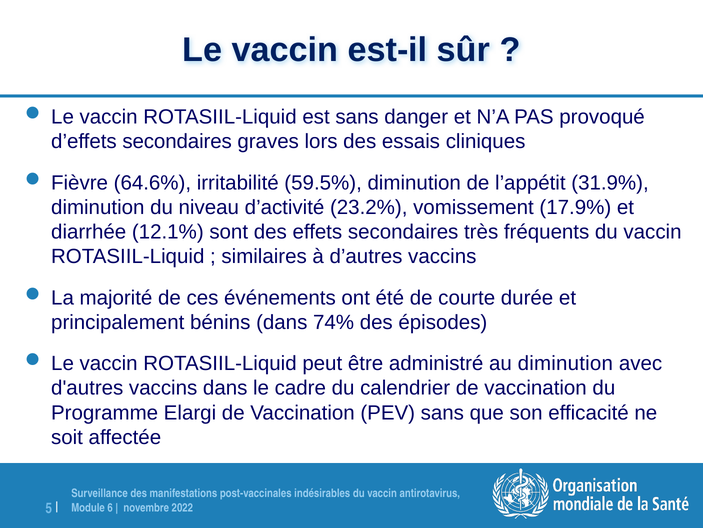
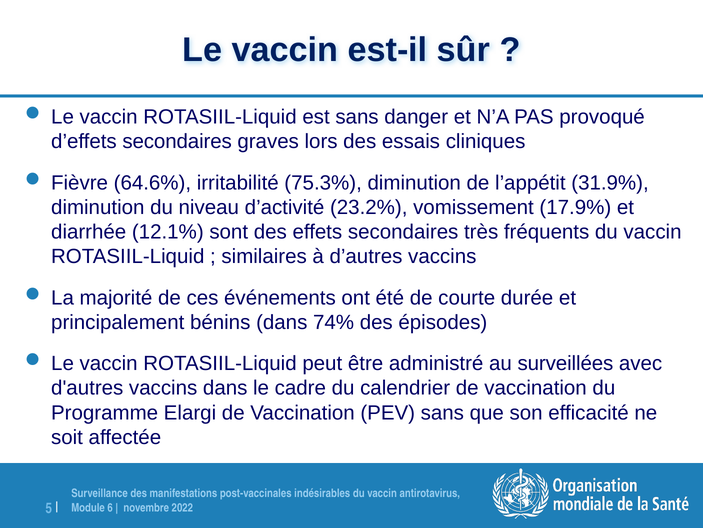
59.5%: 59.5% -> 75.3%
au diminution: diminution -> surveillées
